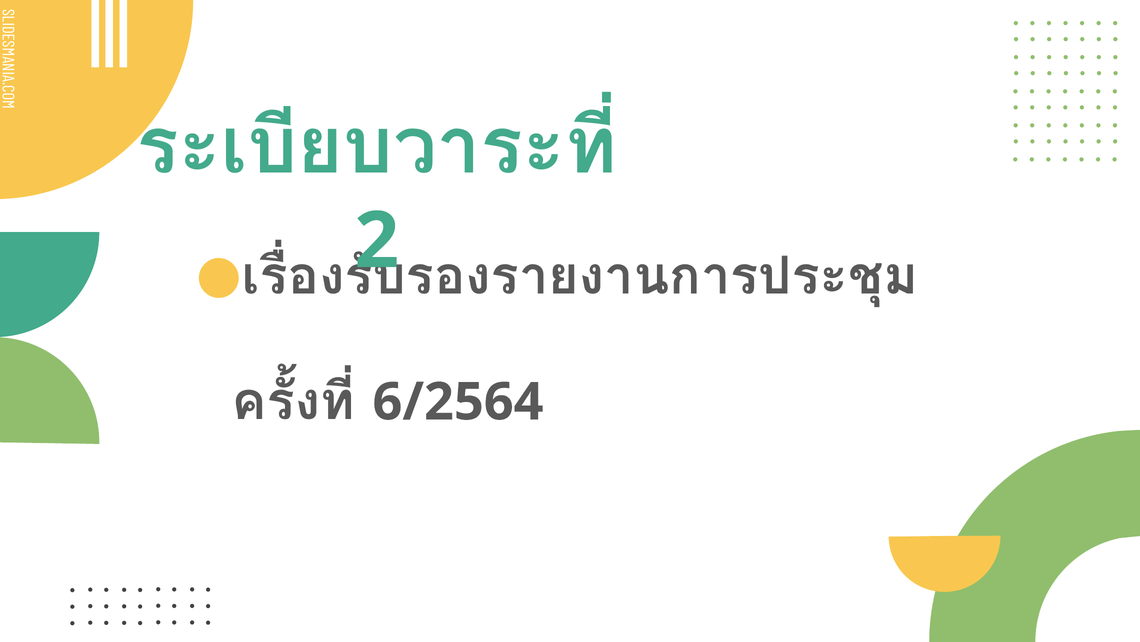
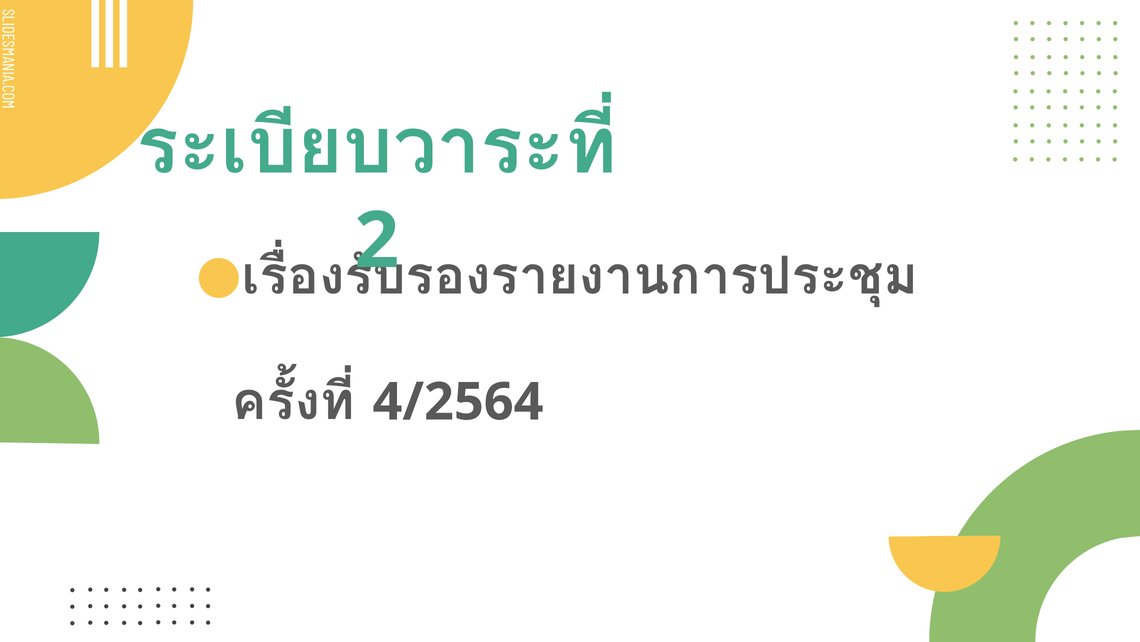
6/2564: 6/2564 -> 4/2564
